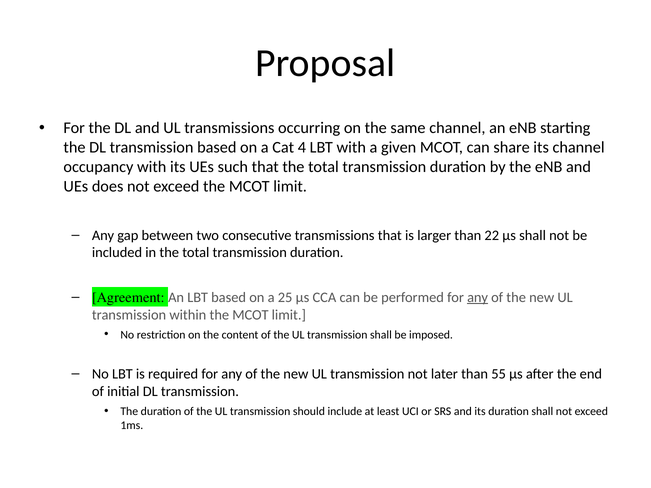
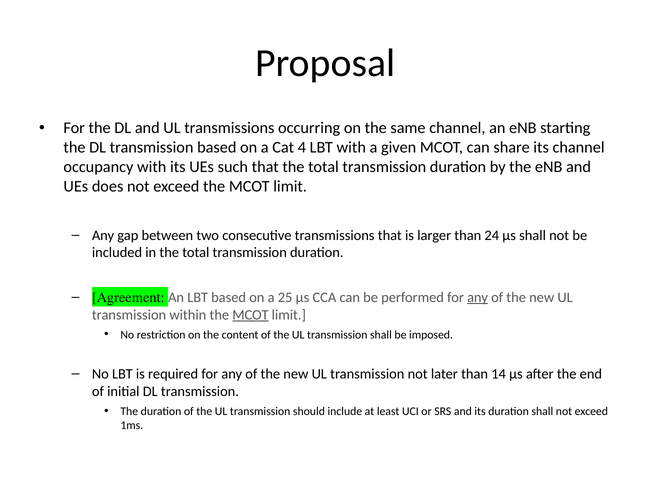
22: 22 -> 24
MCOT at (250, 315) underline: none -> present
55: 55 -> 14
